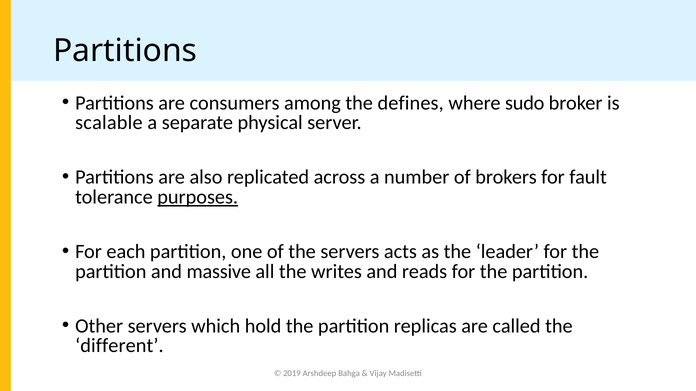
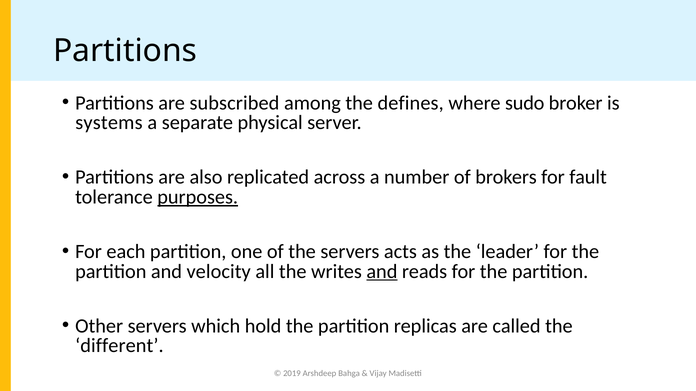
consumers: consumers -> subscribed
scalable: scalable -> systems
massive: massive -> velocity
and at (382, 272) underline: none -> present
